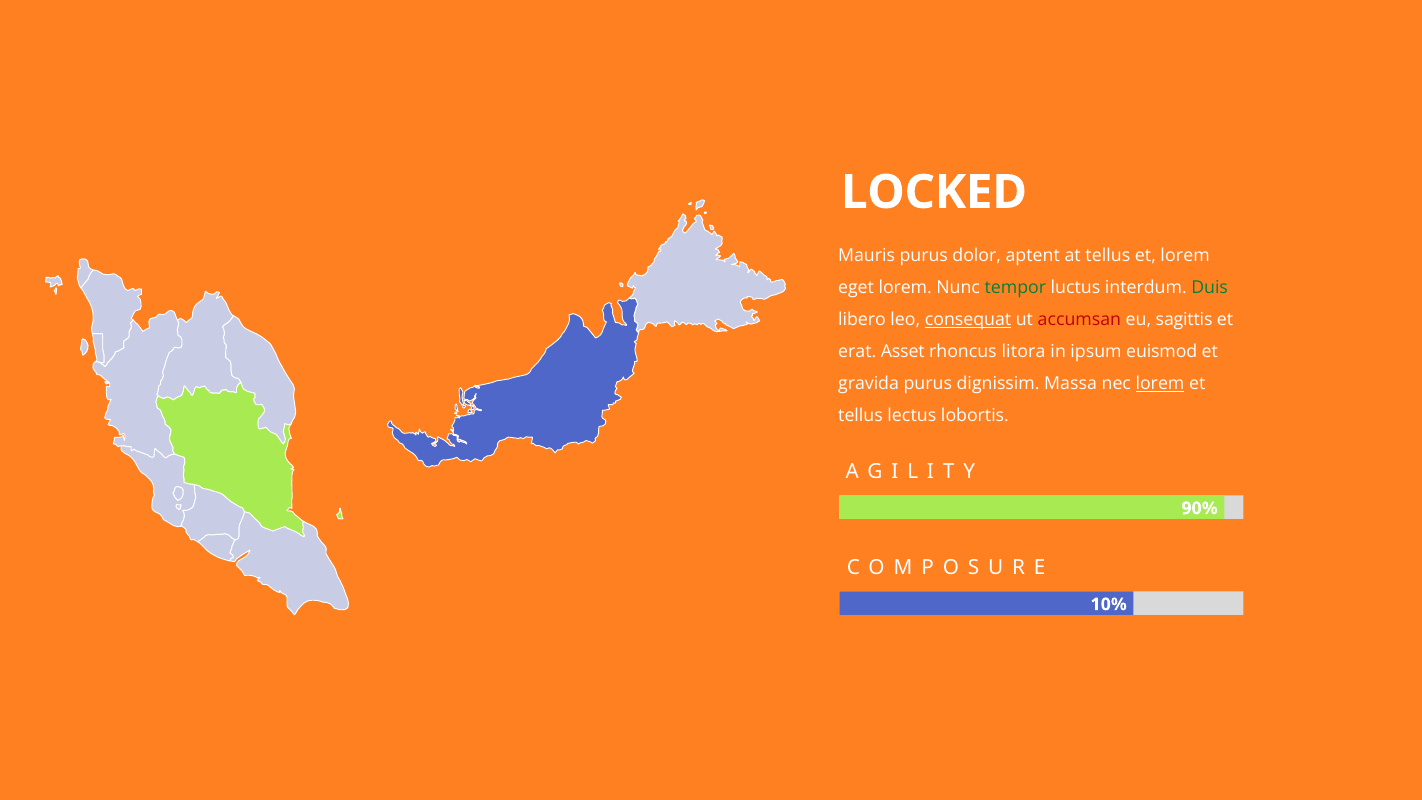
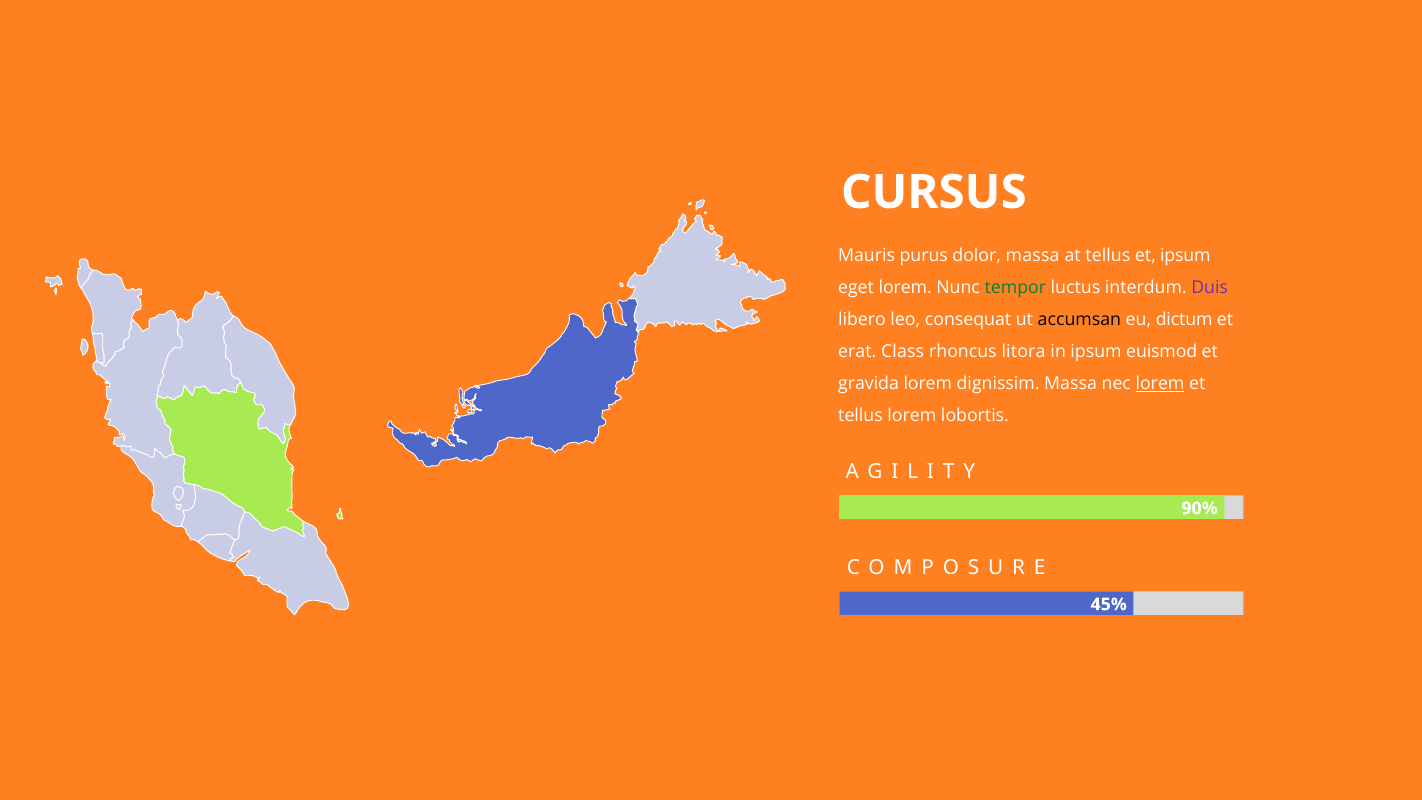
LOCKED: LOCKED -> CURSUS
dolor aptent: aptent -> massa
et lorem: lorem -> ipsum
Duis colour: green -> purple
consequat underline: present -> none
accumsan colour: red -> black
sagittis: sagittis -> dictum
Asset: Asset -> Class
gravida purus: purus -> lorem
tellus lectus: lectus -> lorem
10%: 10% -> 45%
